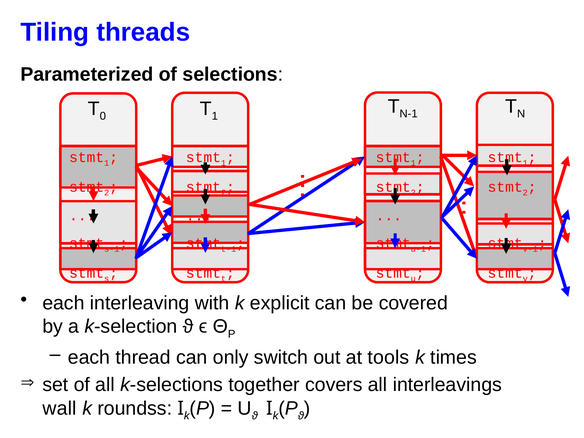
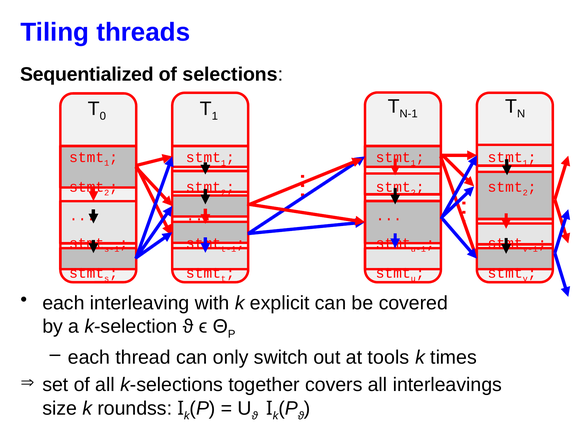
Parameterized: Parameterized -> Sequentialized
wall: wall -> size
